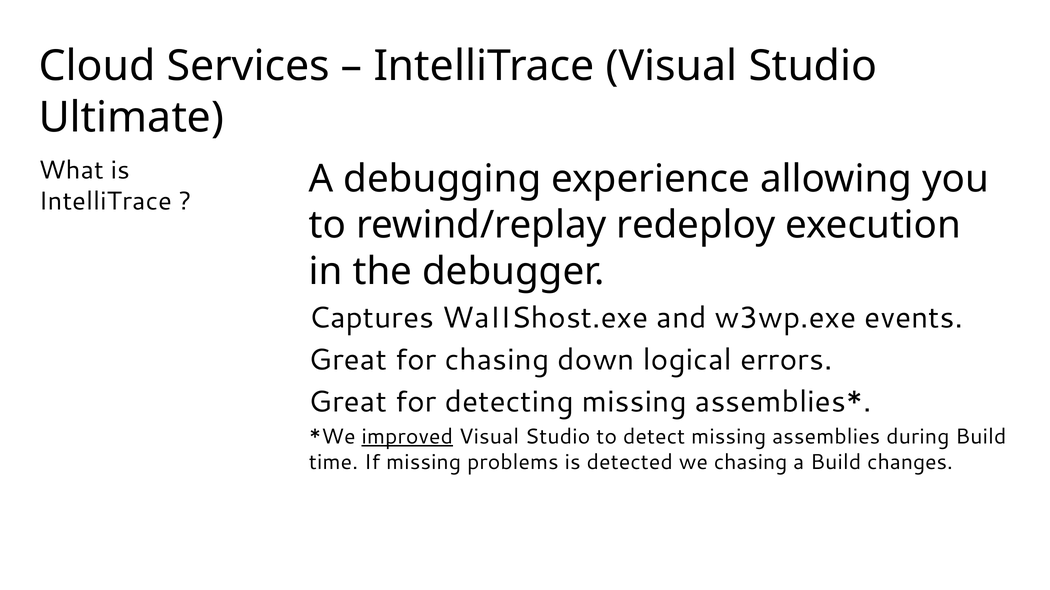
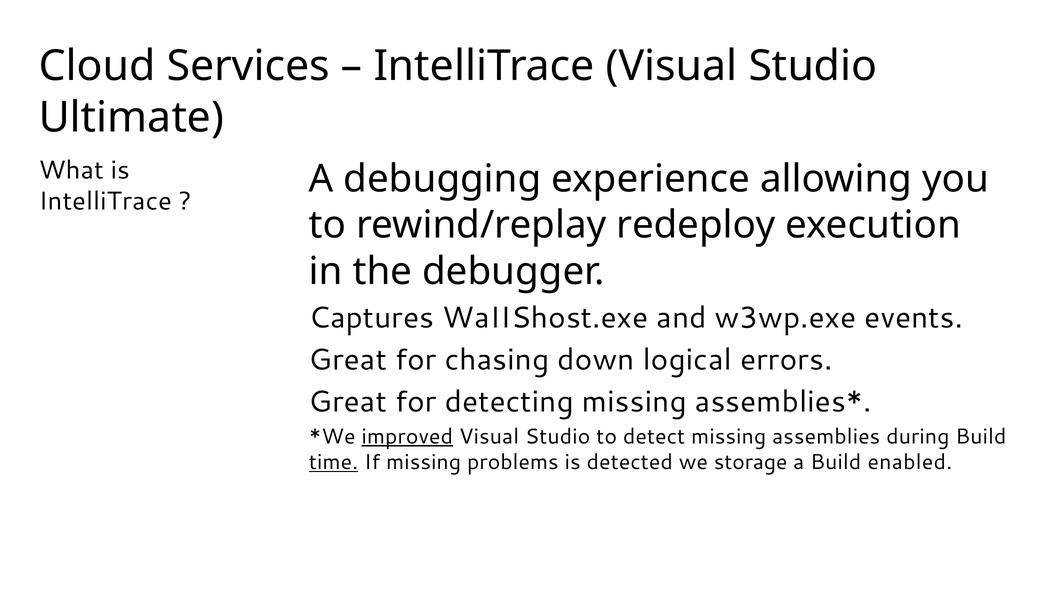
time underline: none -> present
we chasing: chasing -> storage
changes: changes -> enabled
